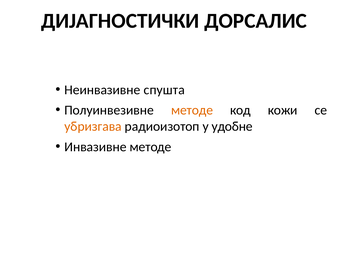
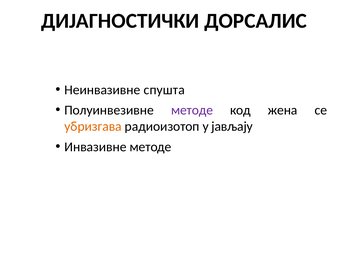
методе at (192, 110) colour: orange -> purple
кожи: кожи -> жена
удобне: удобне -> јављају
